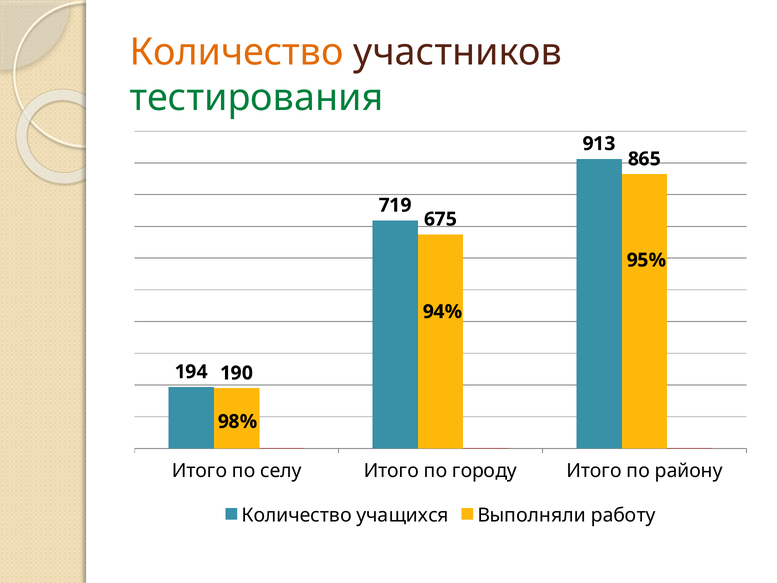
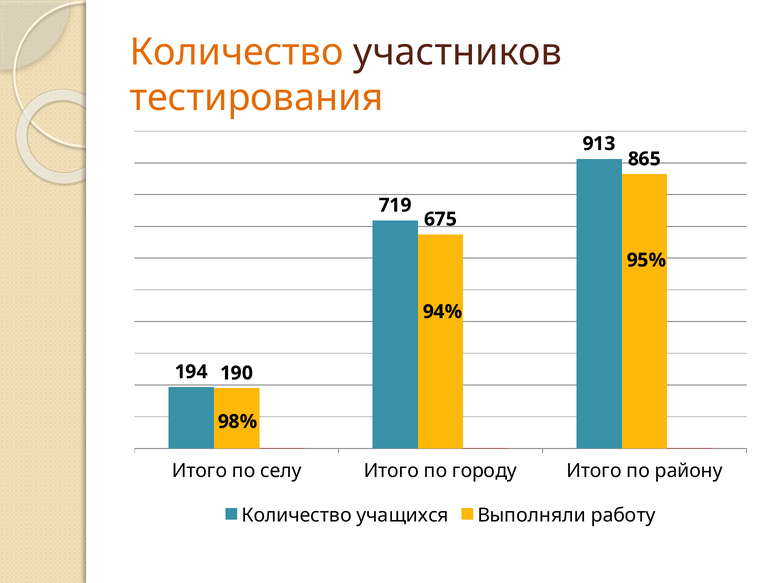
тестирования colour: green -> orange
